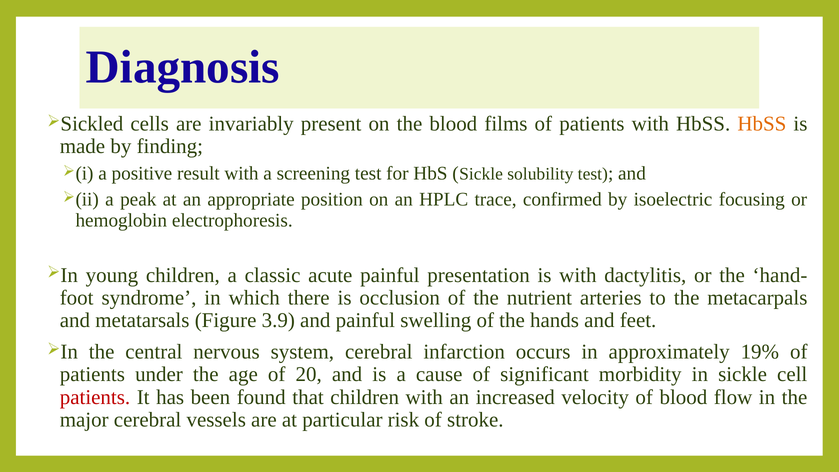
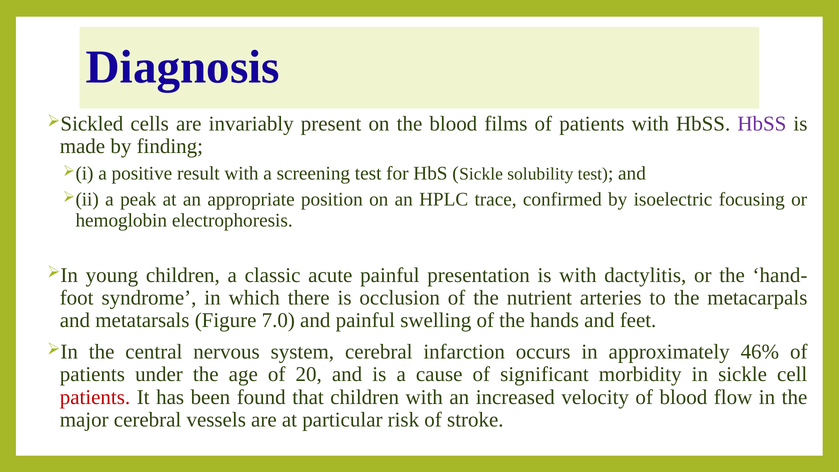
HbSS at (762, 124) colour: orange -> purple
3.9: 3.9 -> 7.0
19%: 19% -> 46%
